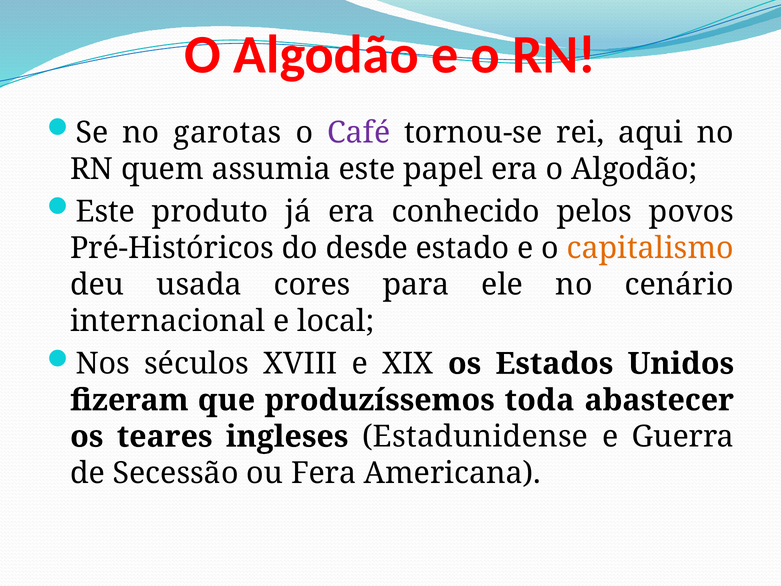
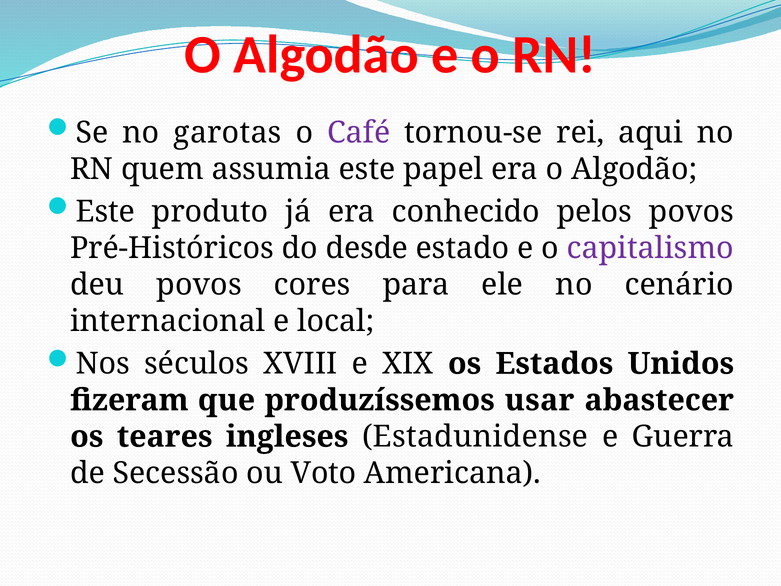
capitalismo colour: orange -> purple
deu usada: usada -> povos
toda: toda -> usar
Fera: Fera -> Voto
